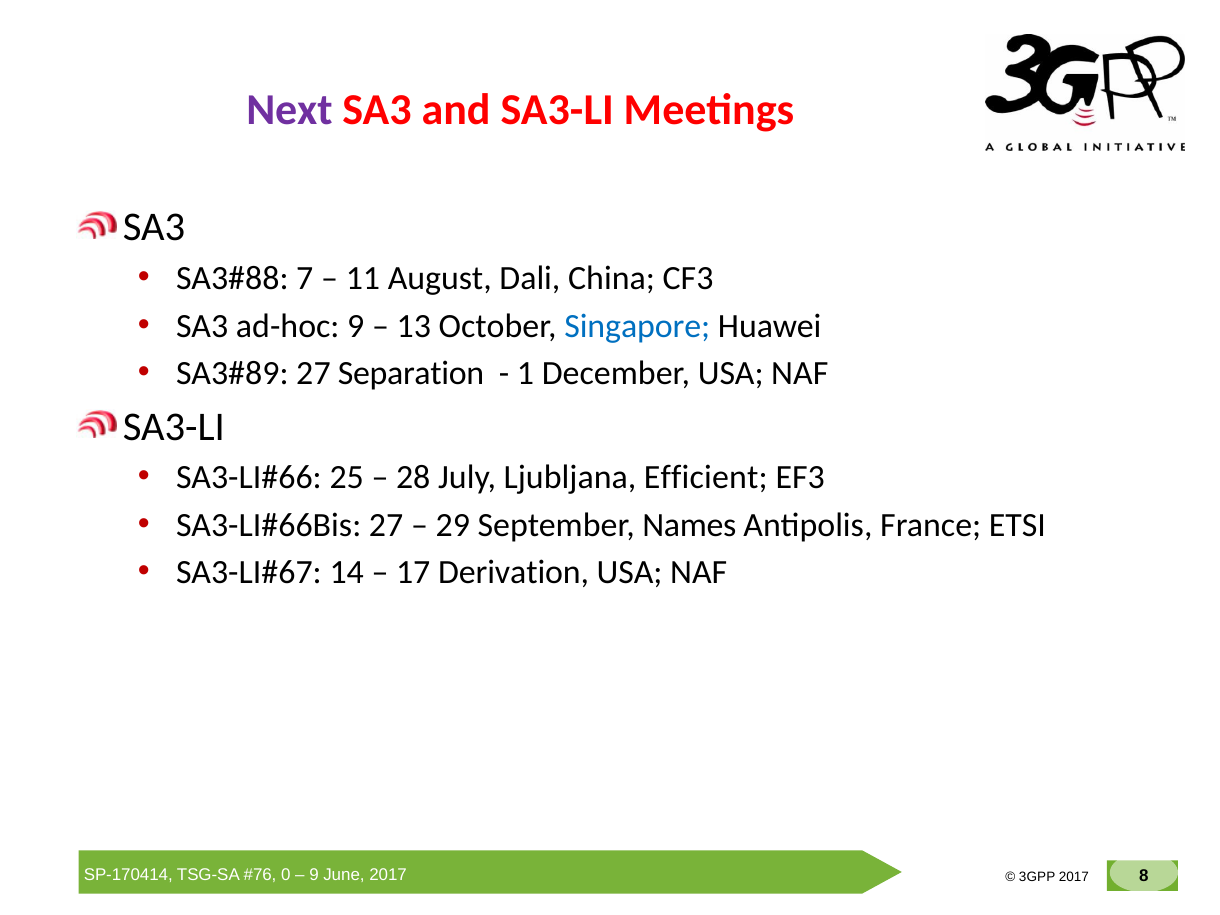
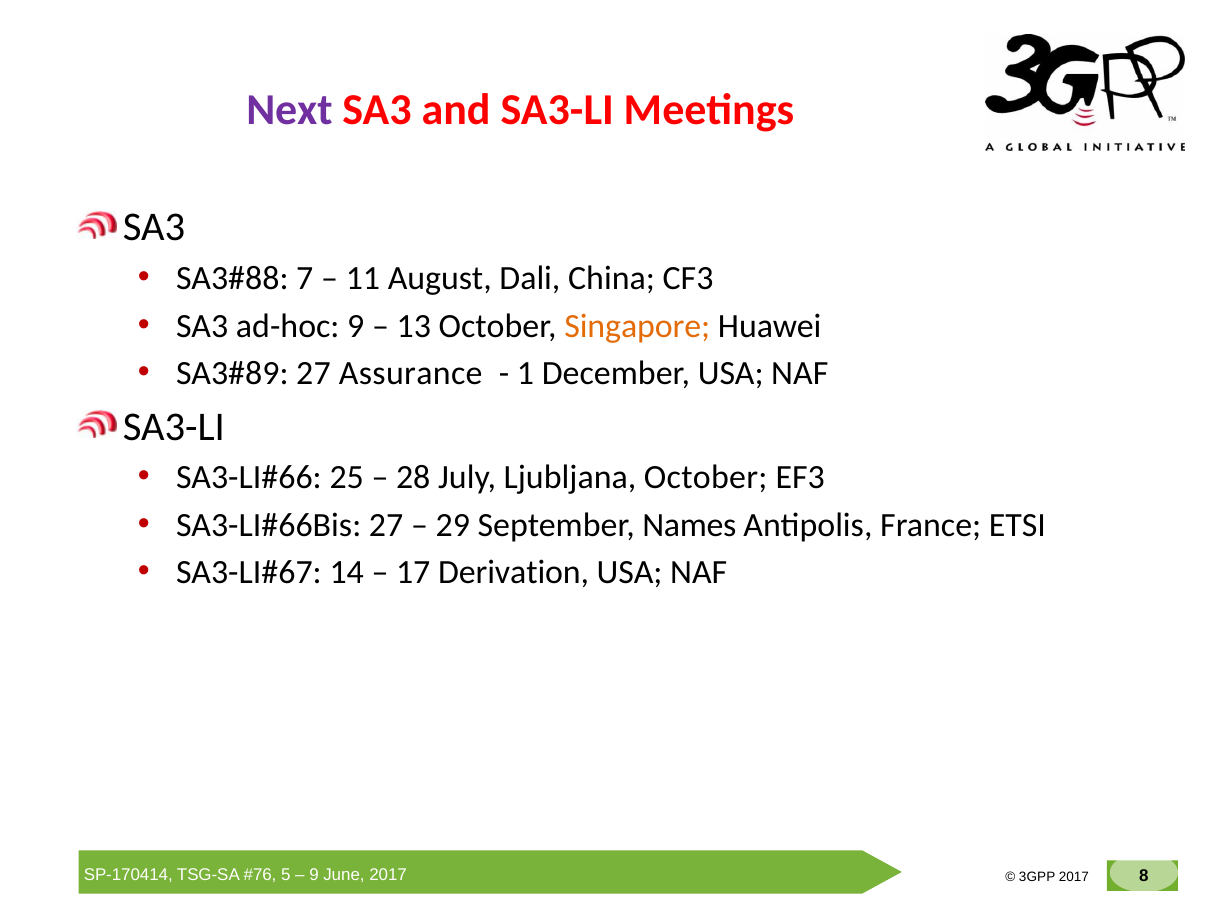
Singapore colour: blue -> orange
Separation: Separation -> Assurance
Ljubljana Efficient: Efficient -> October
0: 0 -> 5
